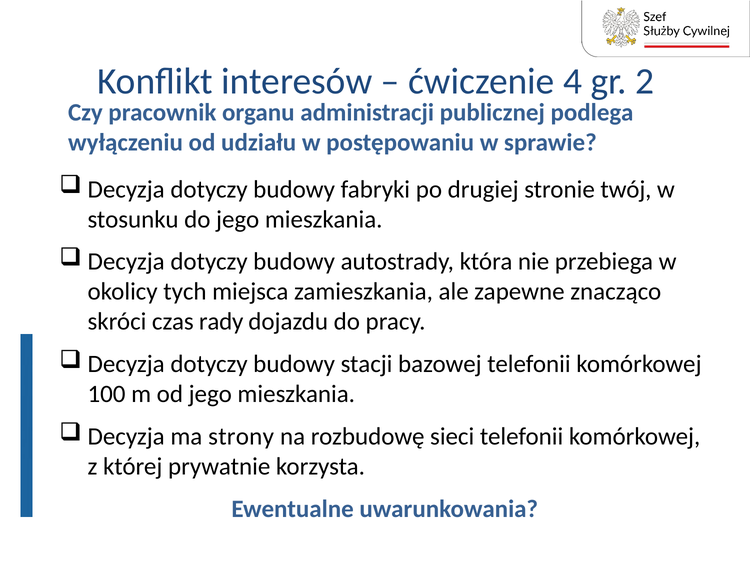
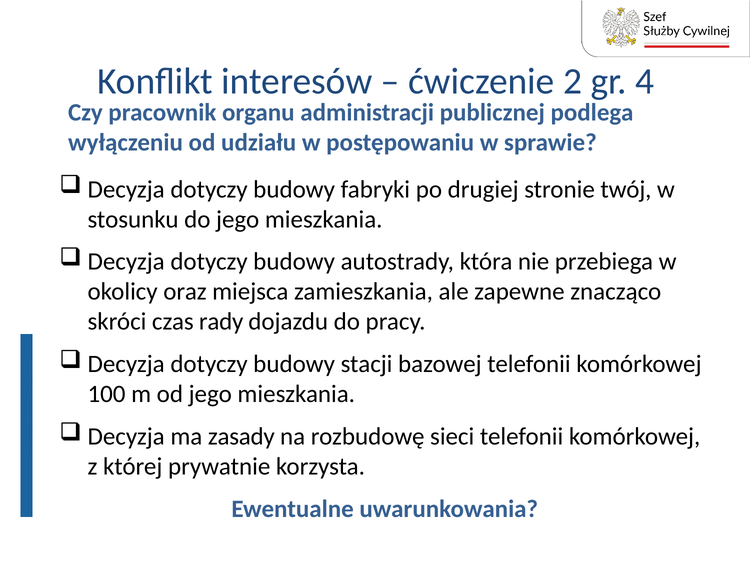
4: 4 -> 2
2: 2 -> 4
tych: tych -> oraz
strony: strony -> zasady
